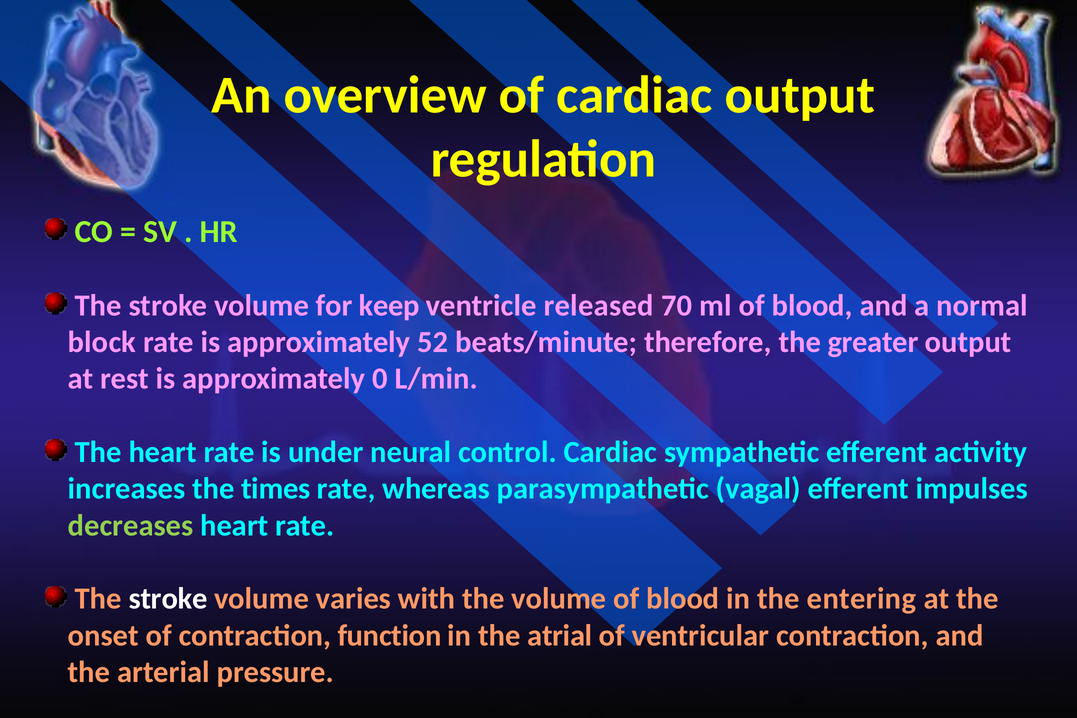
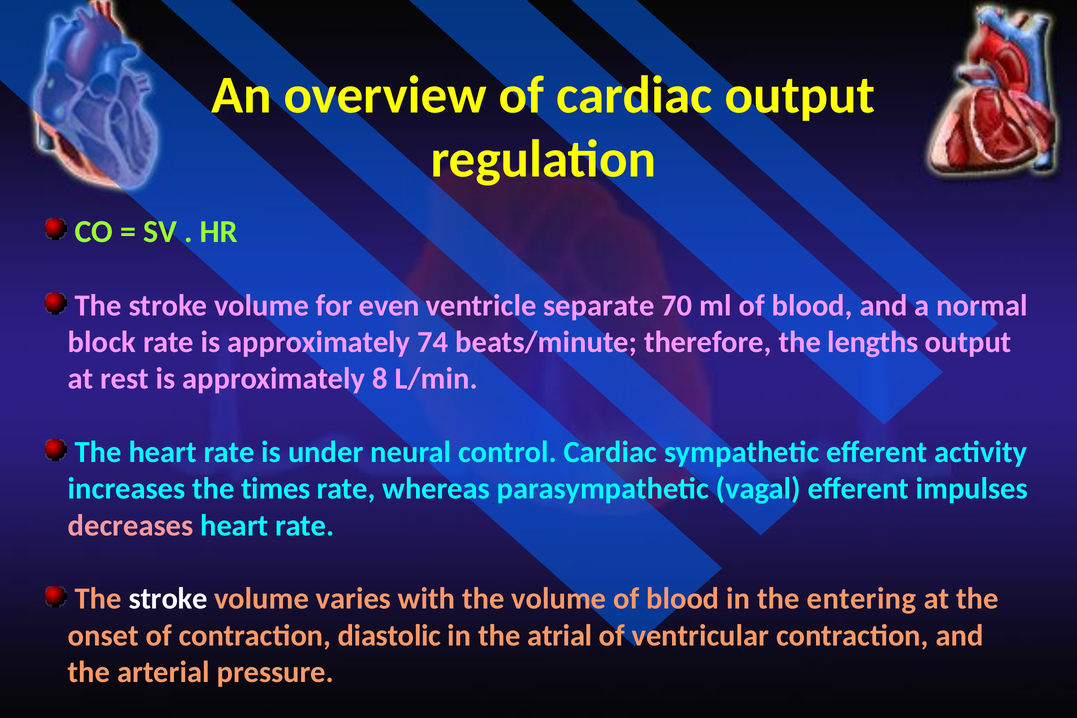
keep: keep -> even
released: released -> separate
52: 52 -> 74
greater: greater -> lengths
0: 0 -> 8
decreases colour: light green -> pink
function: function -> diastolic
